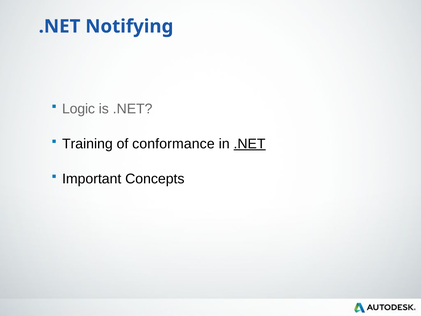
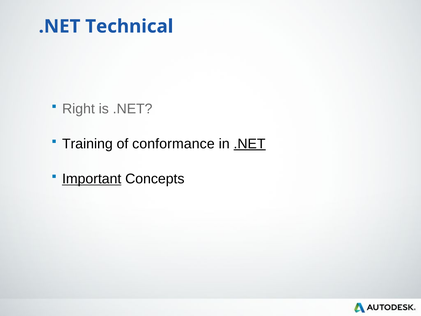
Notifying: Notifying -> Technical
Logic: Logic -> Right
Important underline: none -> present
